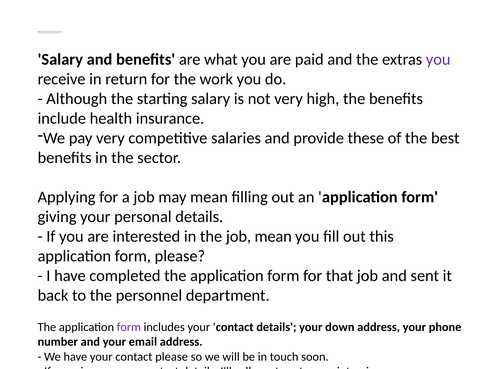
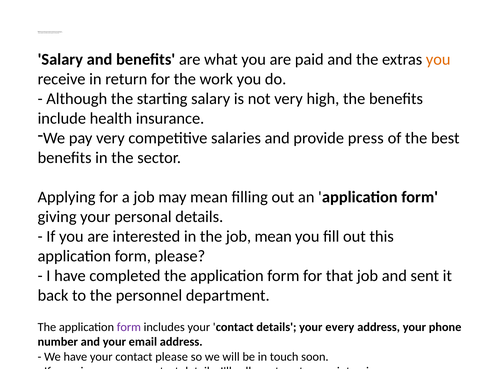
you at (438, 59) colour: purple -> orange
these: these -> press
down: down -> every
